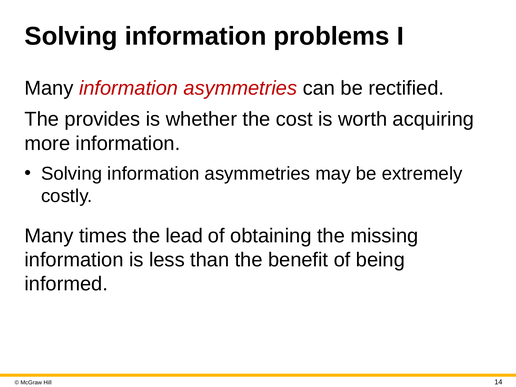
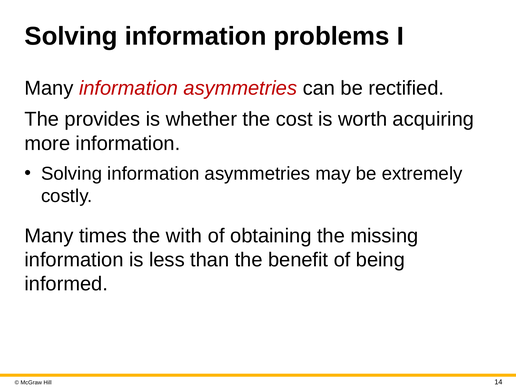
lead: lead -> with
